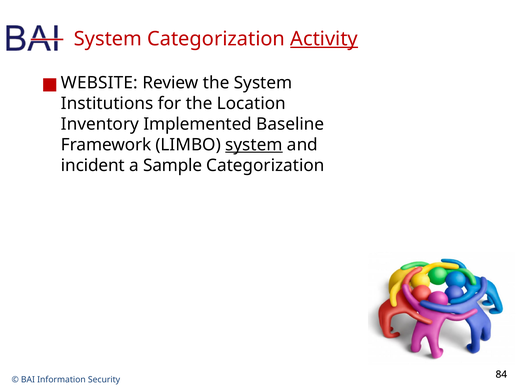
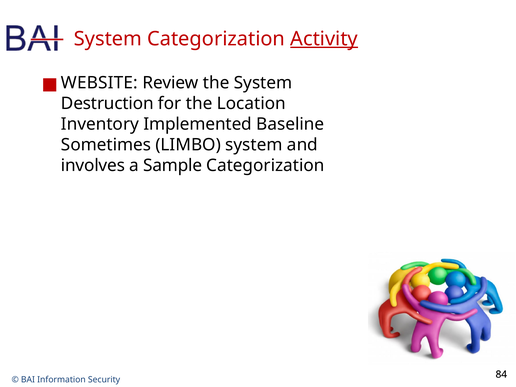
Institutions: Institutions -> Destruction
Framework: Framework -> Sometimes
system at (254, 145) underline: present -> none
incident: incident -> involves
